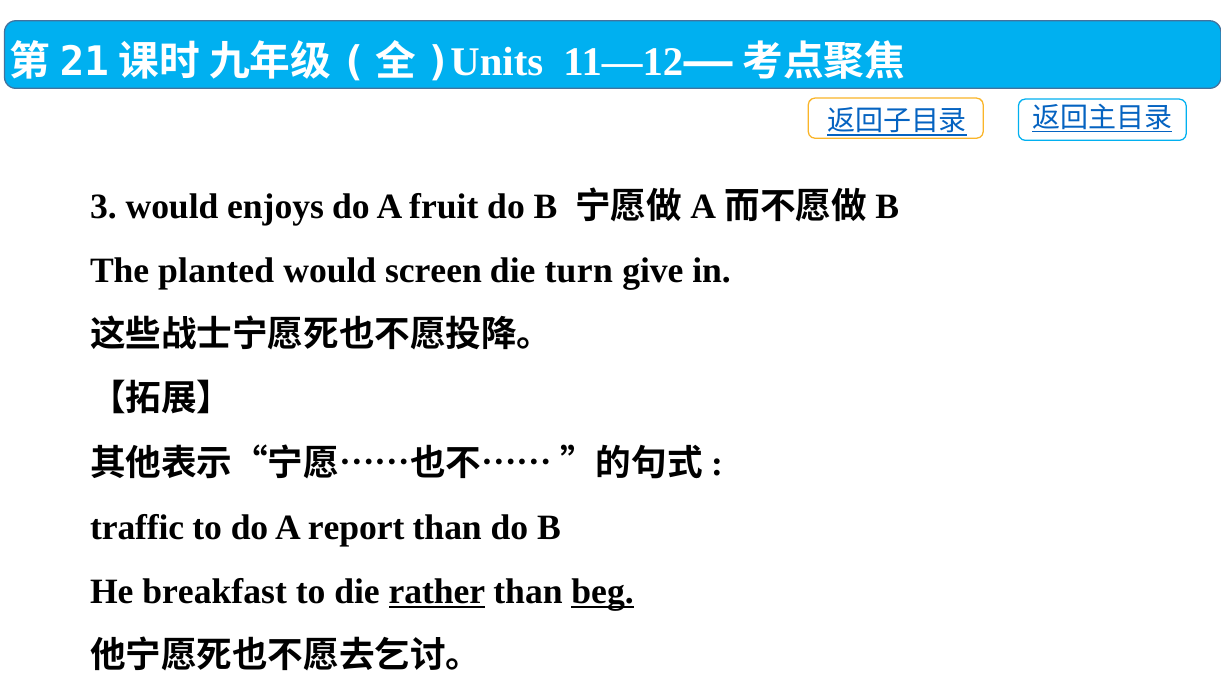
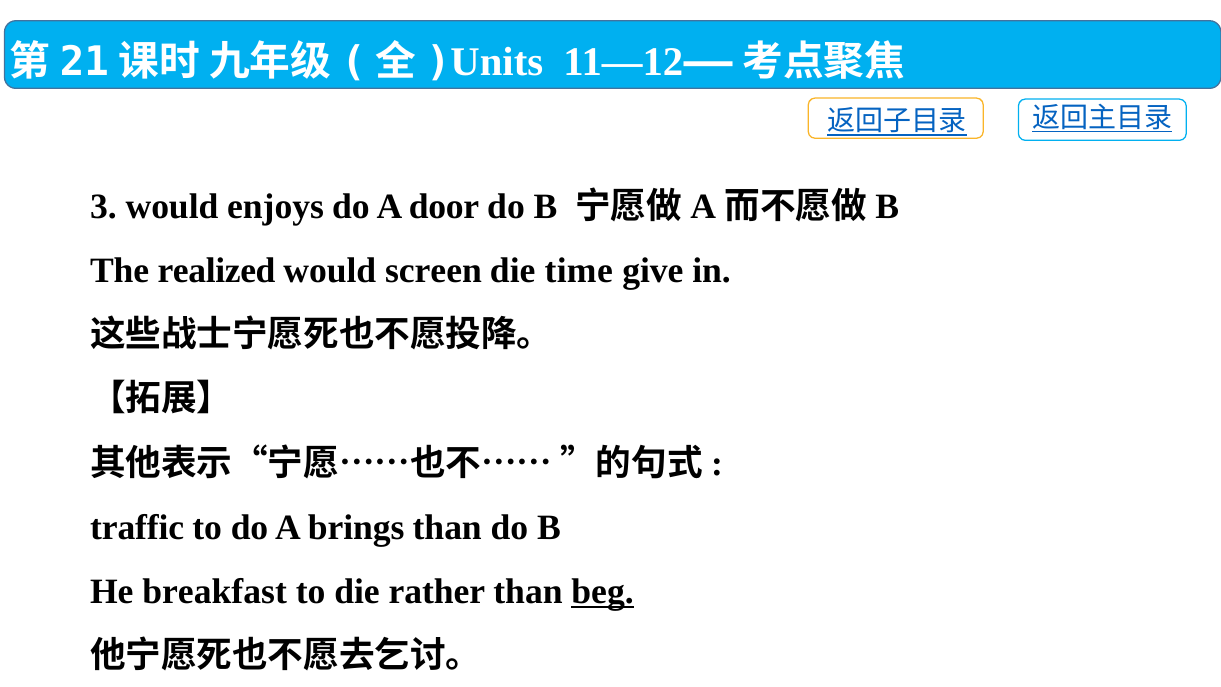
fruit: fruit -> door
planted: planted -> realized
turn: turn -> time
report: report -> brings
rather underline: present -> none
